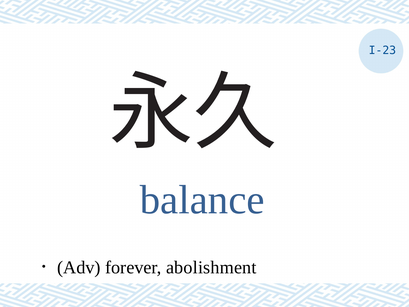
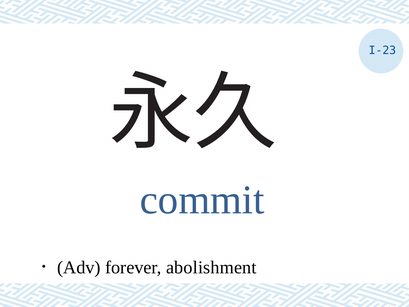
balance: balance -> commit
